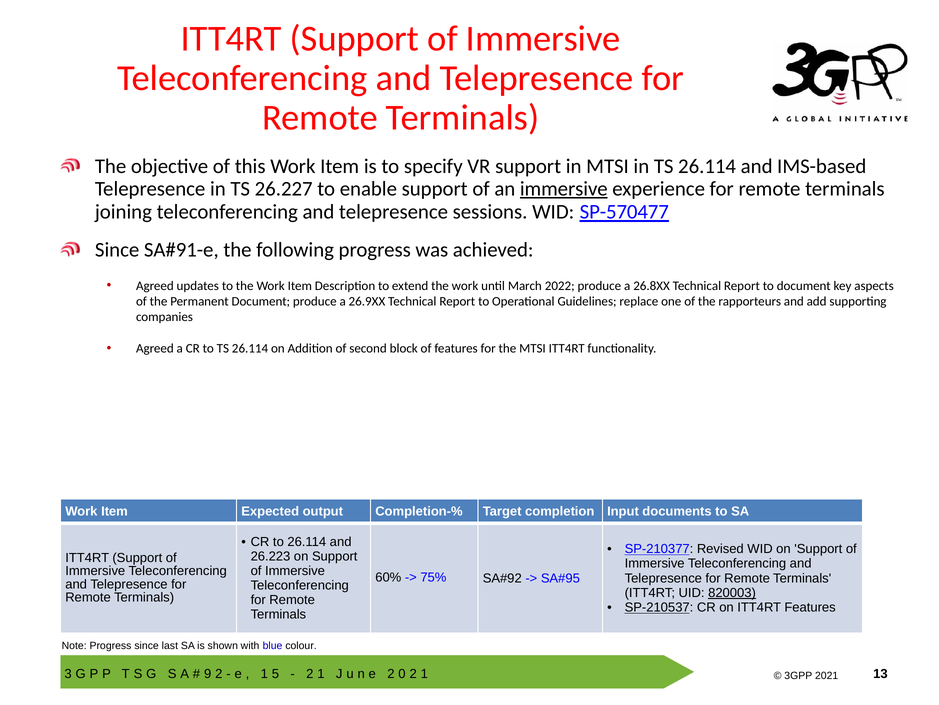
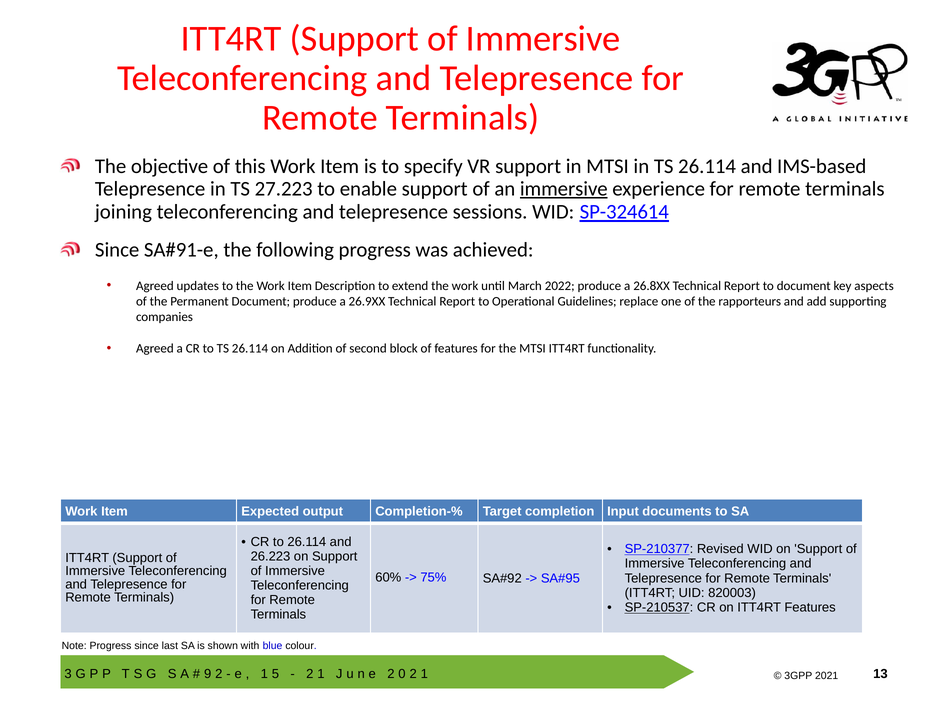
26.227: 26.227 -> 27.223
SP-570477: SP-570477 -> SP-324614
820003 underline: present -> none
